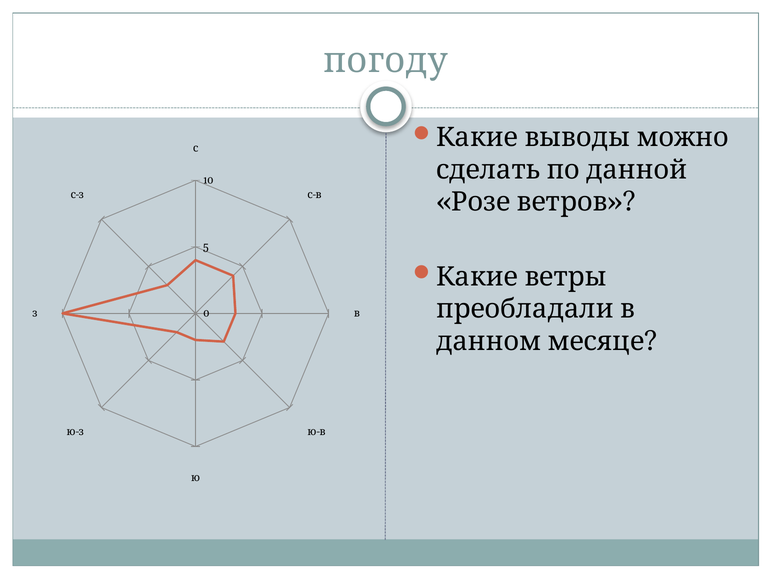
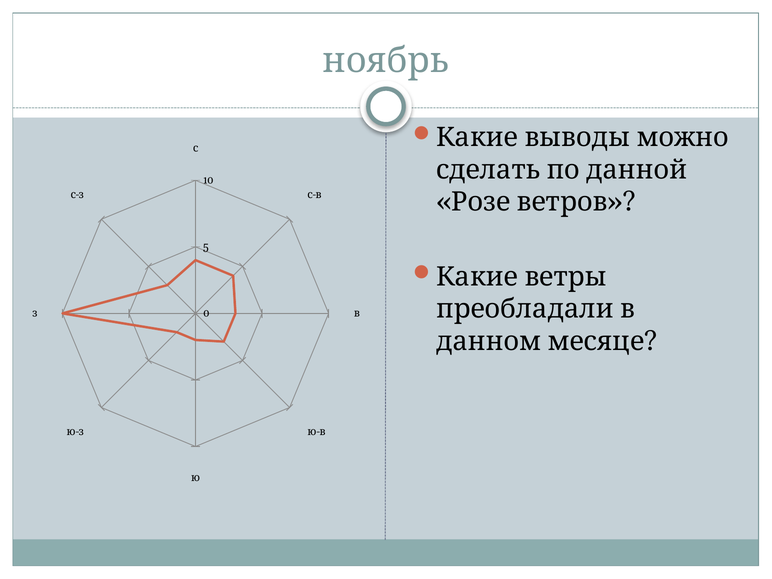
погоду: погоду -> ноябрь
